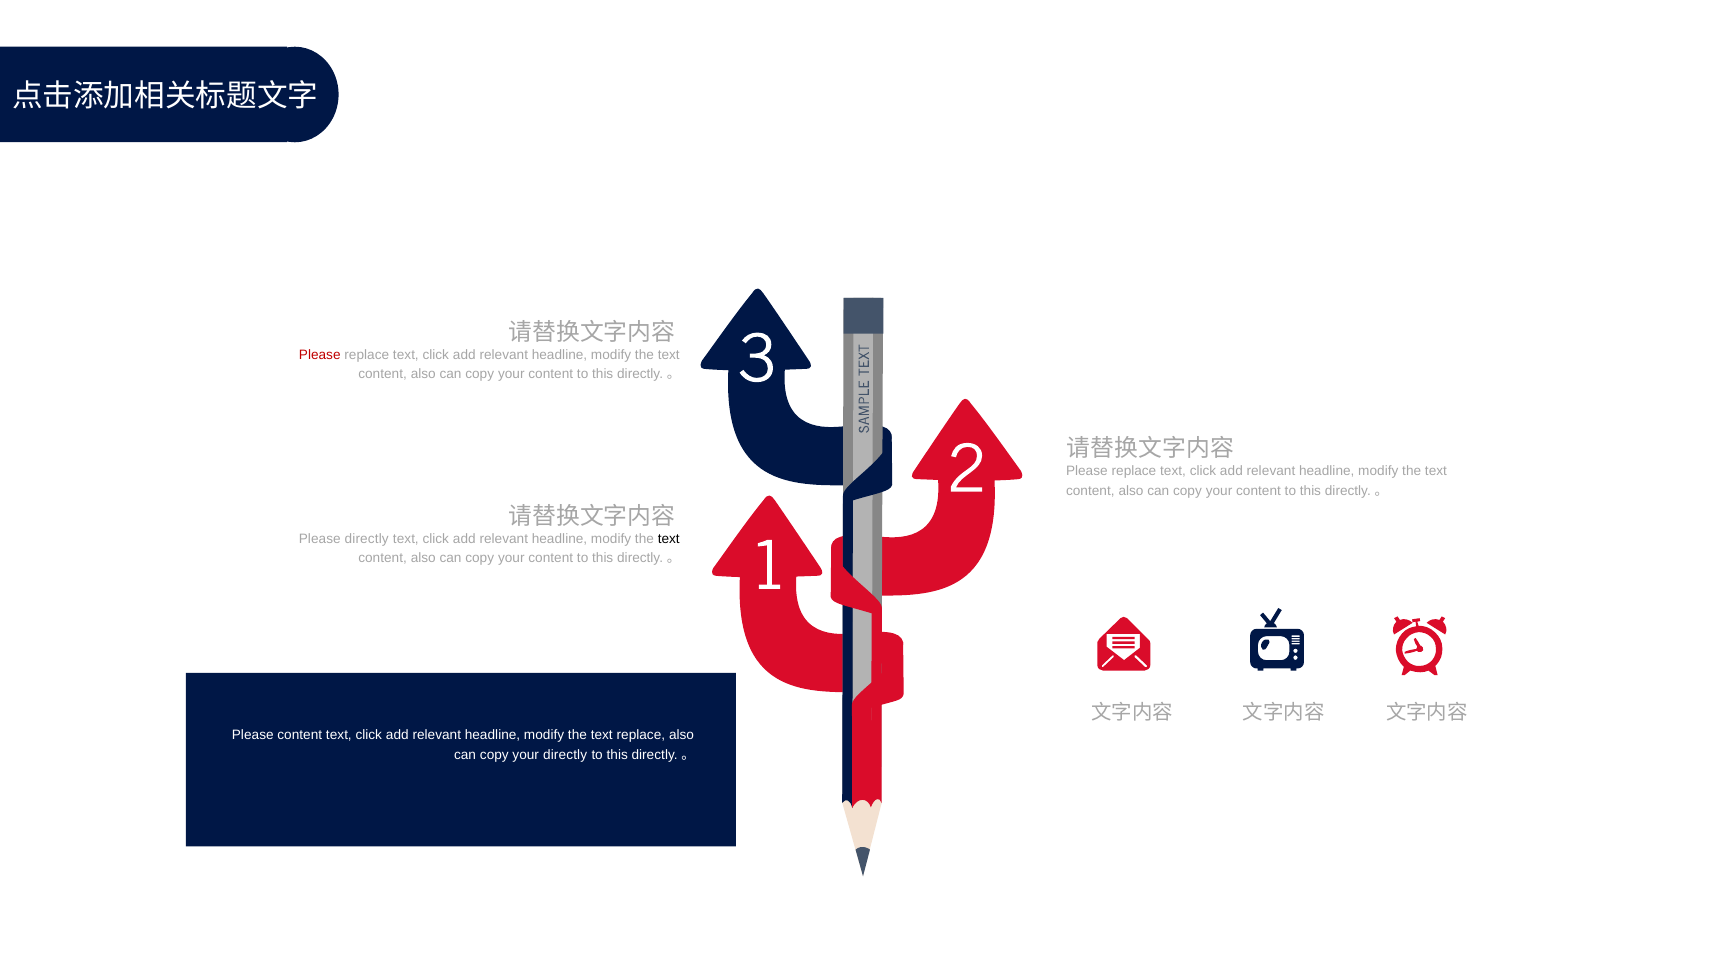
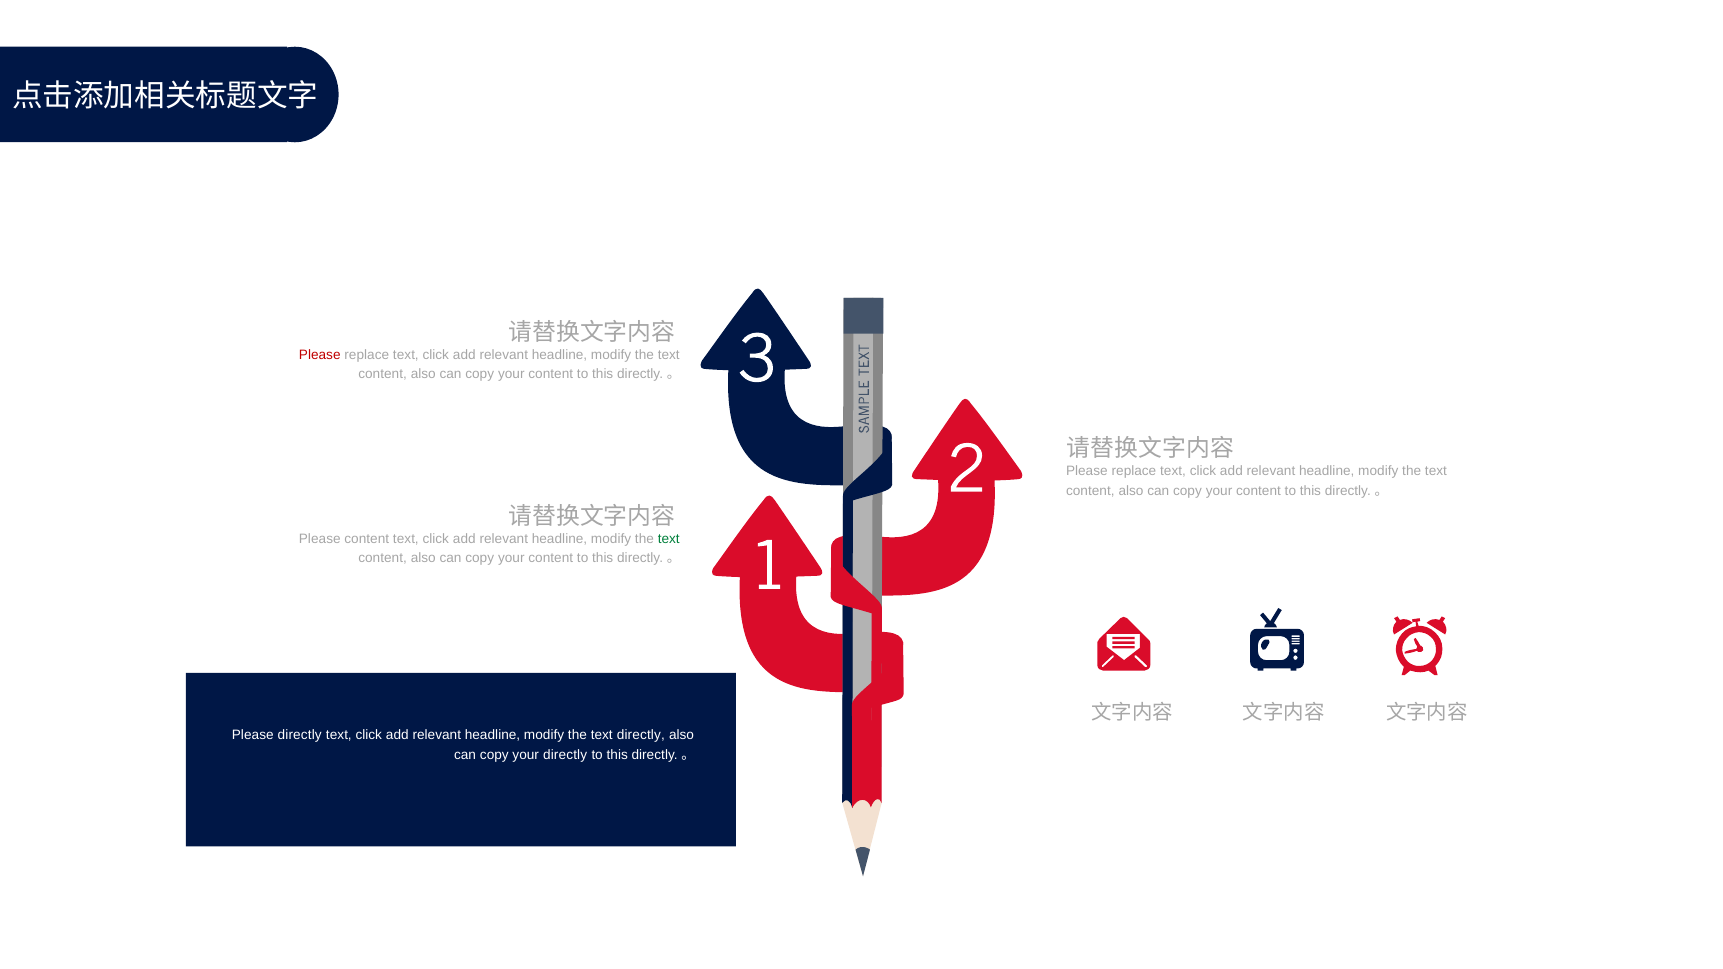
Please directly: directly -> content
text at (669, 539) colour: black -> green
Please content: content -> directly
text replace: replace -> directly
